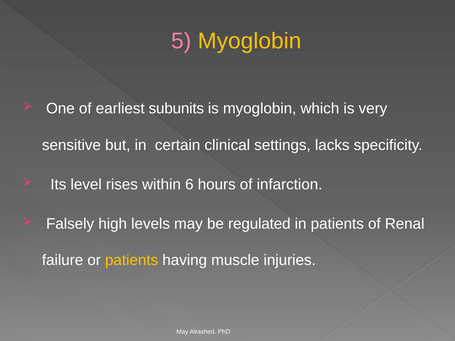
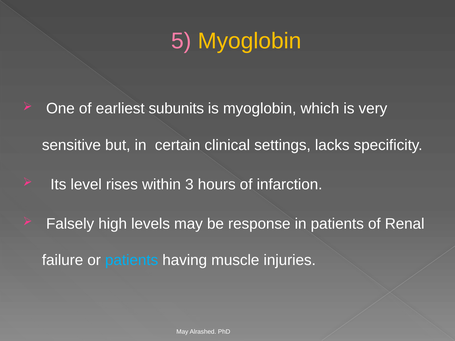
6: 6 -> 3
regulated: regulated -> response
patients at (132, 260) colour: yellow -> light blue
